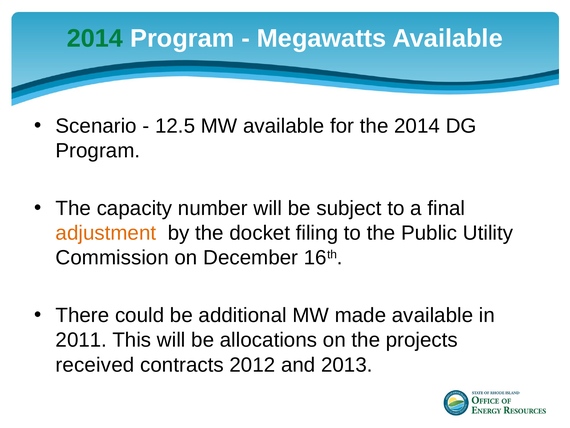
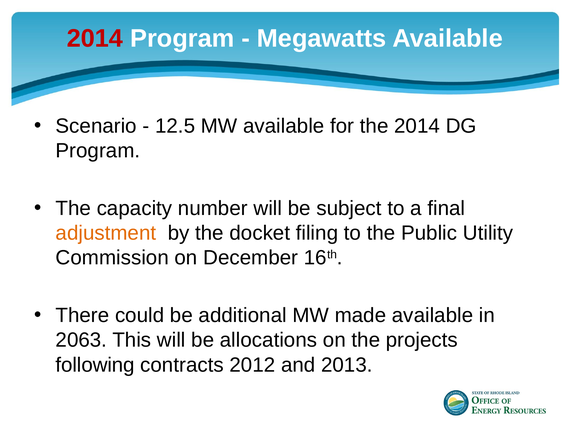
2014 at (95, 38) colour: green -> red
2011: 2011 -> 2063
received: received -> following
